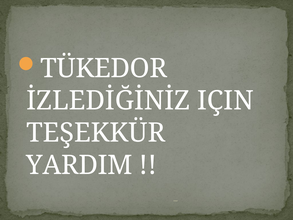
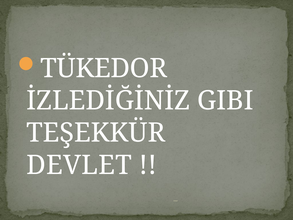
IÇIN: IÇIN -> GIBI
YARDIM: YARDIM -> DEVLET
